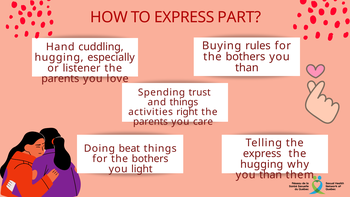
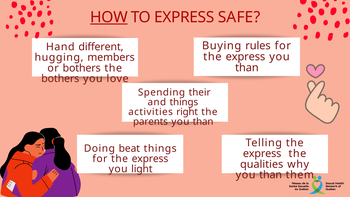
HOW underline: none -> present
PART: PART -> SAFE
cuddling: cuddling -> different
bothers at (245, 57): bothers -> express
especially: especially -> members
or listener: listener -> bothers
parents at (60, 79): parents -> bothers
trust: trust -> their
care at (203, 122): care -> than
bothers at (150, 159): bothers -> express
hugging at (262, 164): hugging -> qualities
